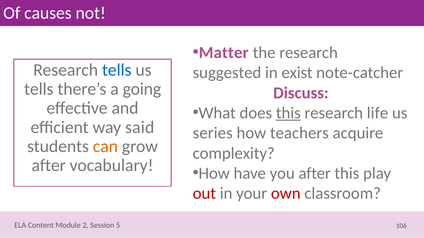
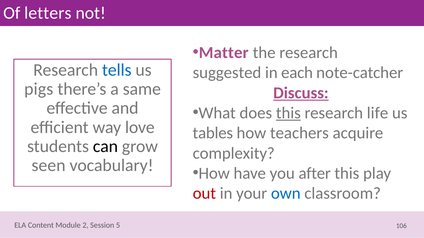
causes: causes -> letters
exist: exist -> each
tells at (39, 89): tells -> pigs
going: going -> same
Discuss underline: none -> present
said: said -> love
series: series -> tables
can colour: orange -> black
after at (49, 166): after -> seen
own colour: red -> blue
